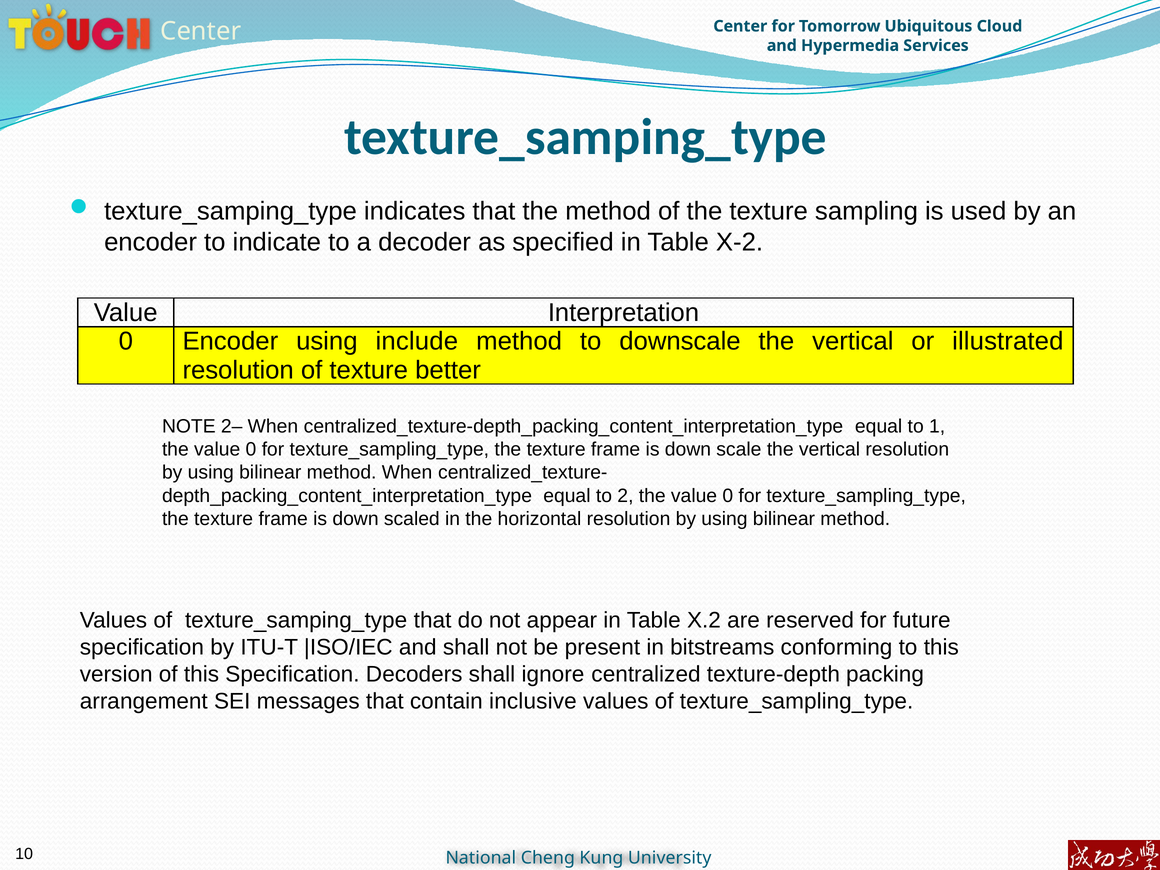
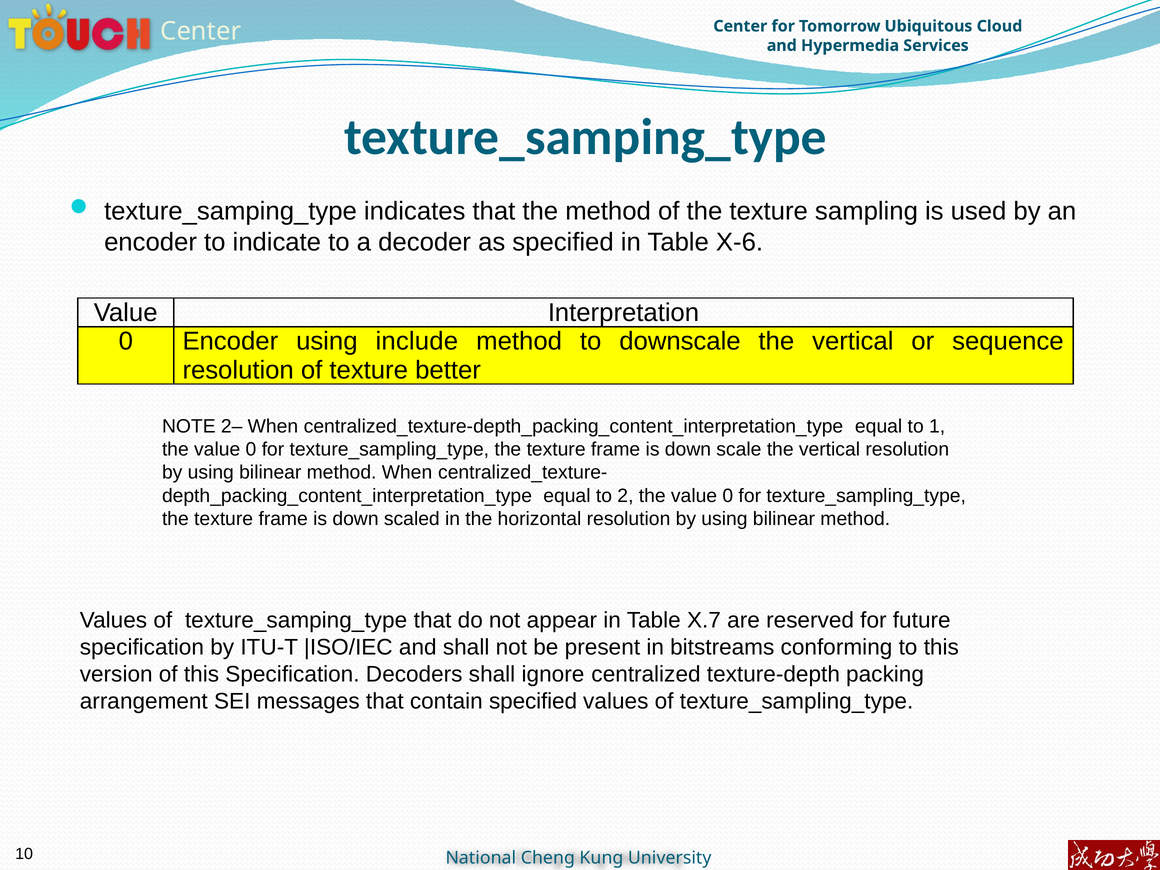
X‑2: X‑2 -> X‑6
illustrated: illustrated -> sequence
X.2: X.2 -> X.7
contain inclusive: inclusive -> specified
